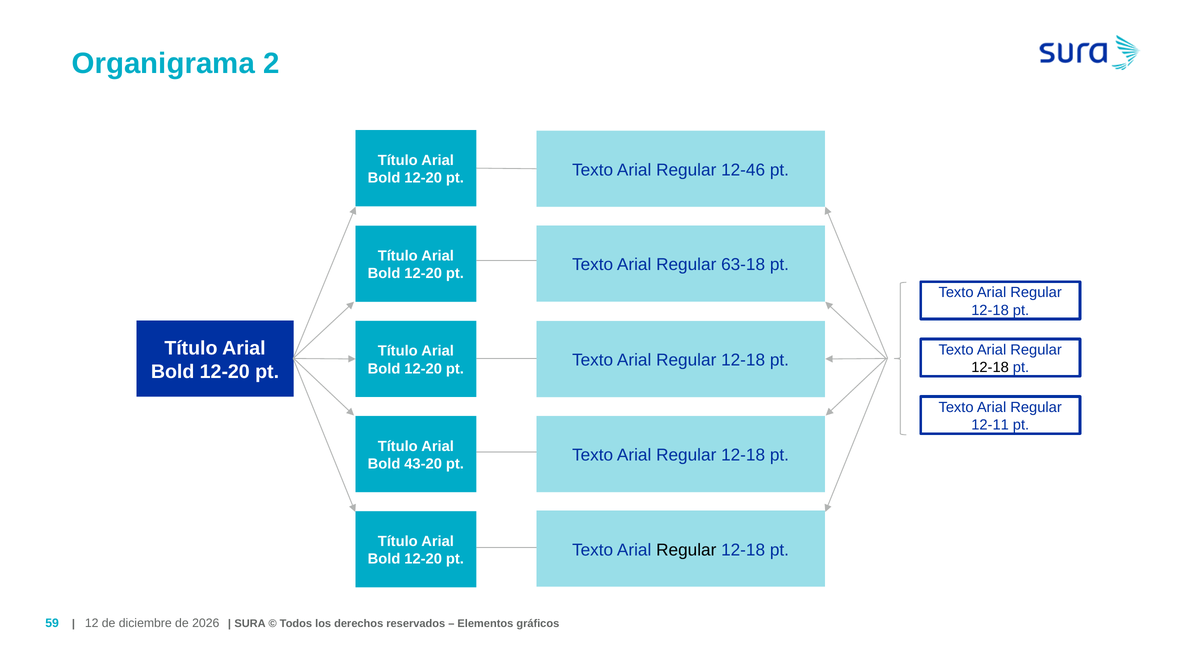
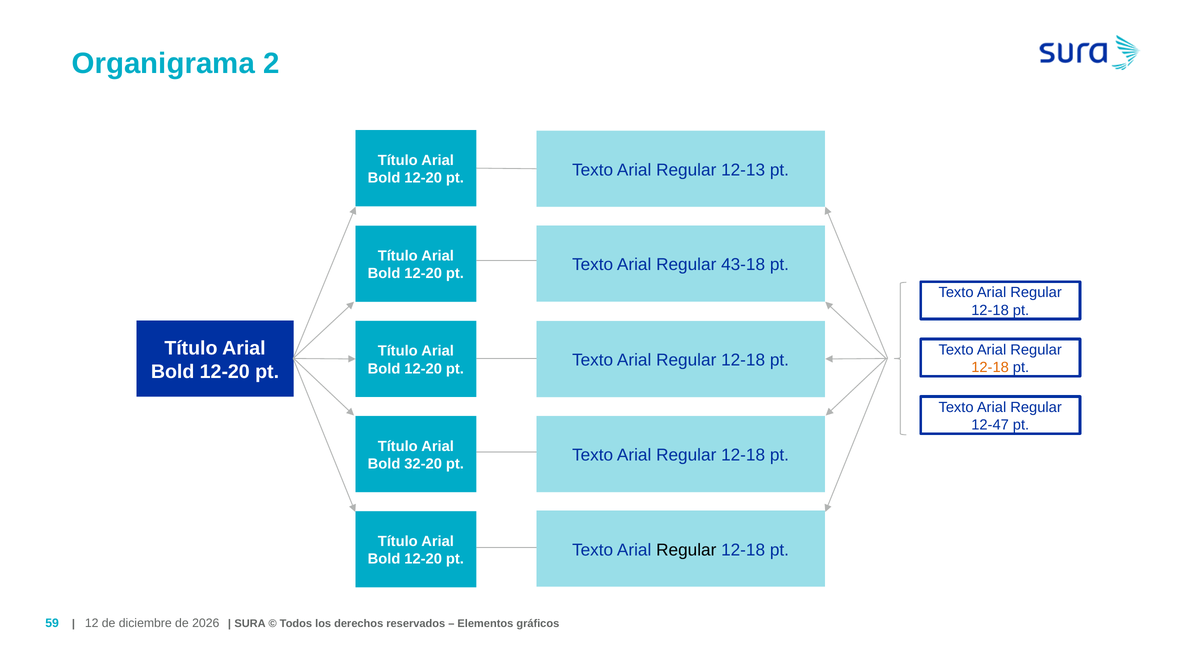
12-46: 12-46 -> 12-13
63-18: 63-18 -> 43-18
12-18 at (990, 368) colour: black -> orange
12-11: 12-11 -> 12-47
43-20: 43-20 -> 32-20
